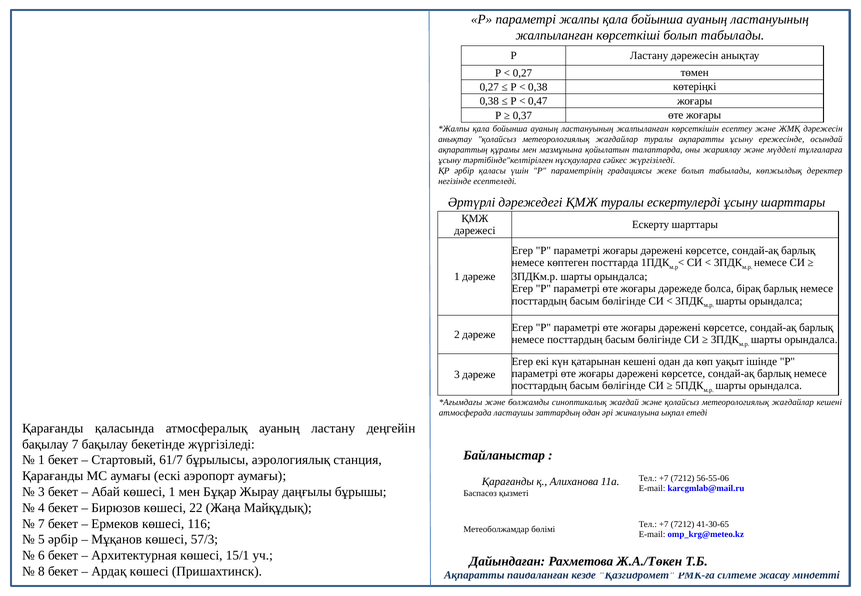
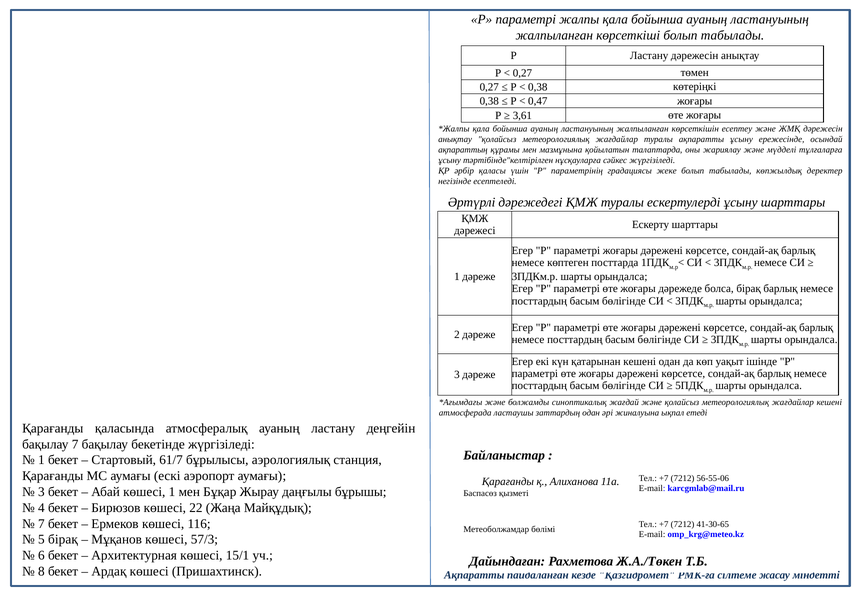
0,37: 0,37 -> 3,61
5 әрбір: әрбір -> бірақ
